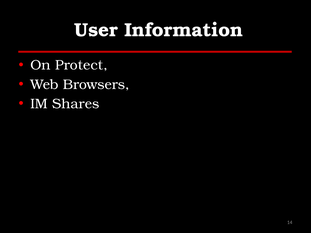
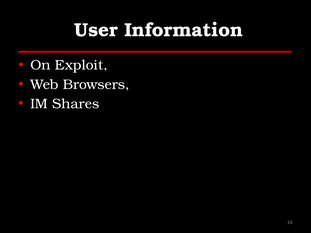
Protect: Protect -> Exploit
